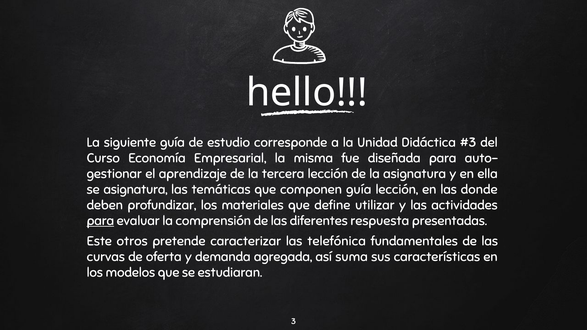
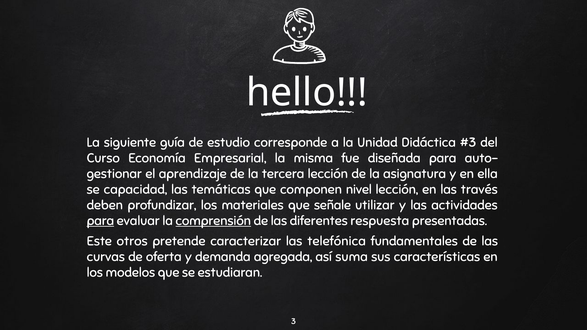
se asignatura: asignatura -> capacidad
componen guía: guía -> nivel
donde: donde -> través
define: define -> señale
comprensión underline: none -> present
